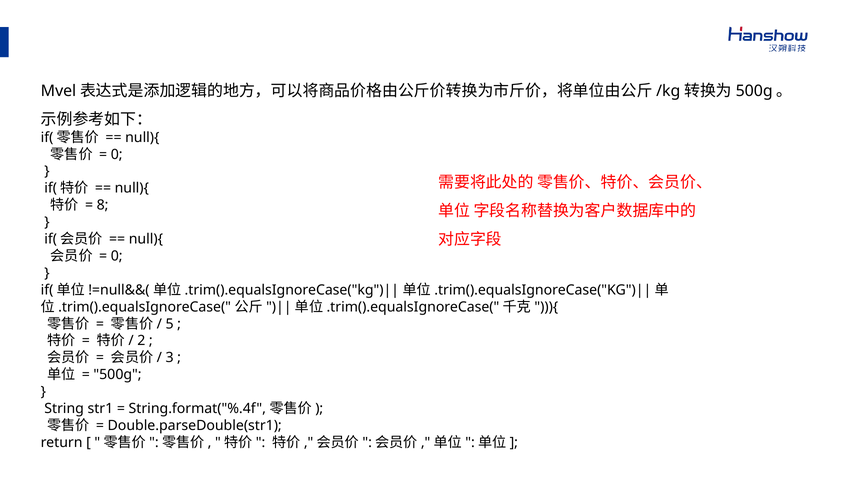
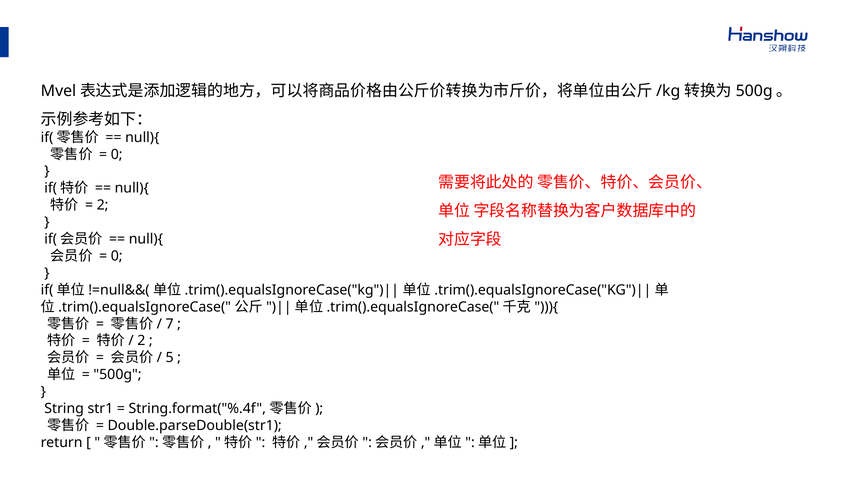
8 at (103, 205): 8 -> 2
5: 5 -> 7
3: 3 -> 5
